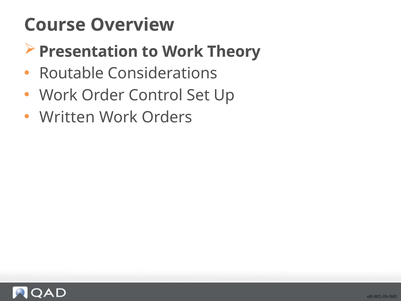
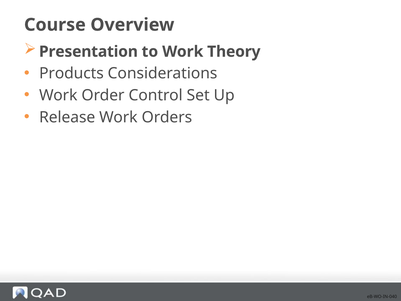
Routable: Routable -> Products
Written: Written -> Release
